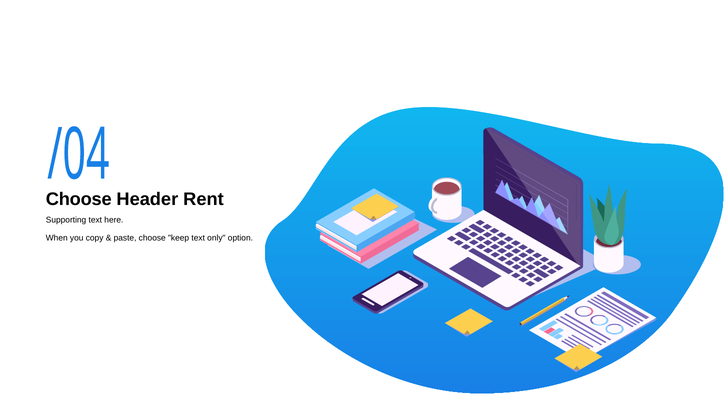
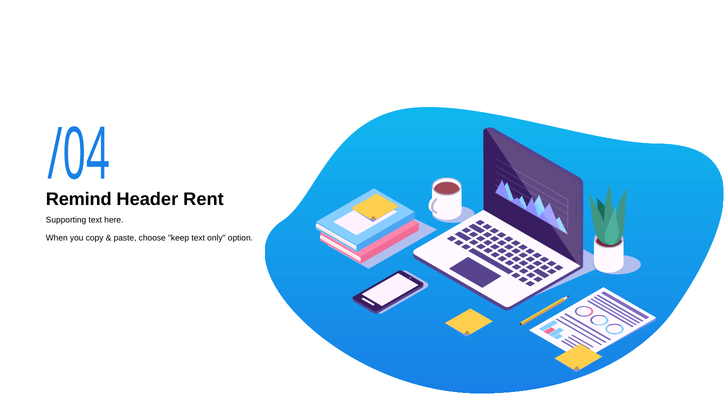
Choose at (79, 199): Choose -> Remind
